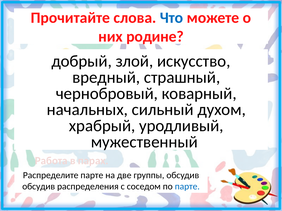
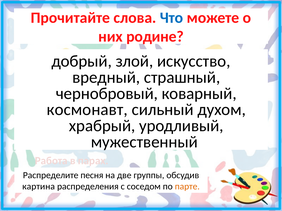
начальных: начальных -> космонавт
Распределите парте: парте -> песня
обсудив at (39, 187): обсудив -> картина
парте at (187, 187) colour: blue -> orange
